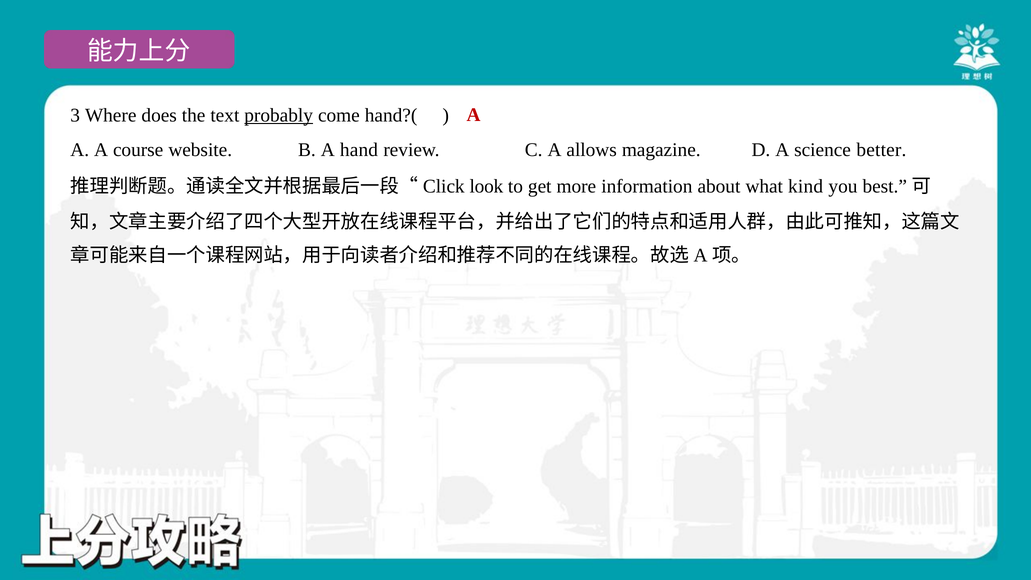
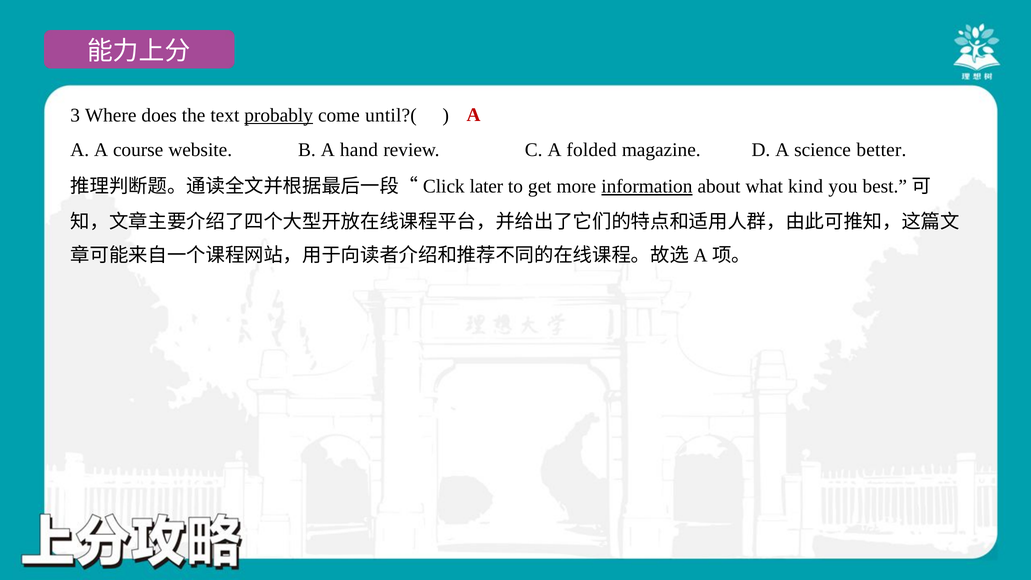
hand?(: hand?( -> until?(
allows: allows -> folded
look: look -> later
information underline: none -> present
